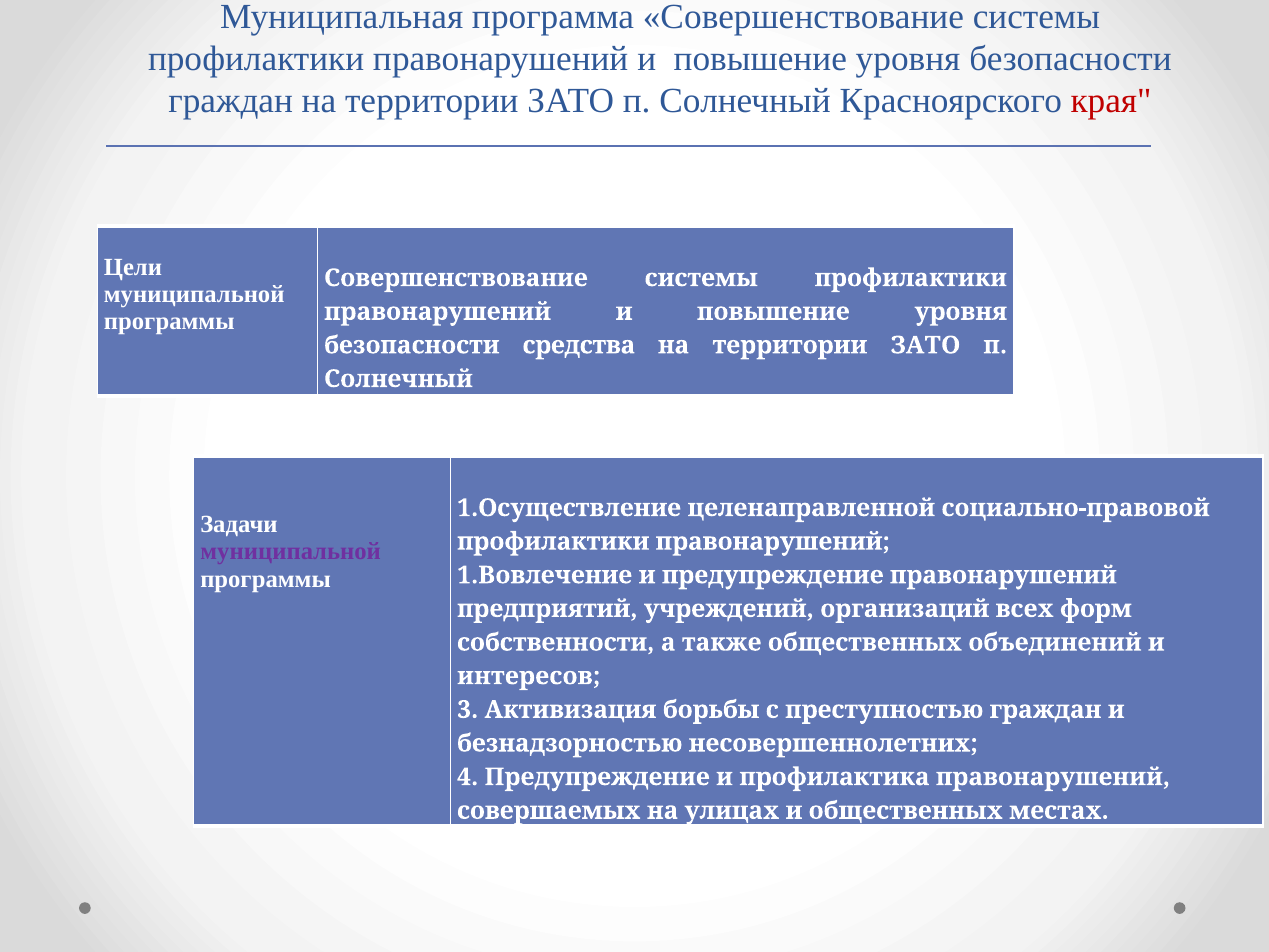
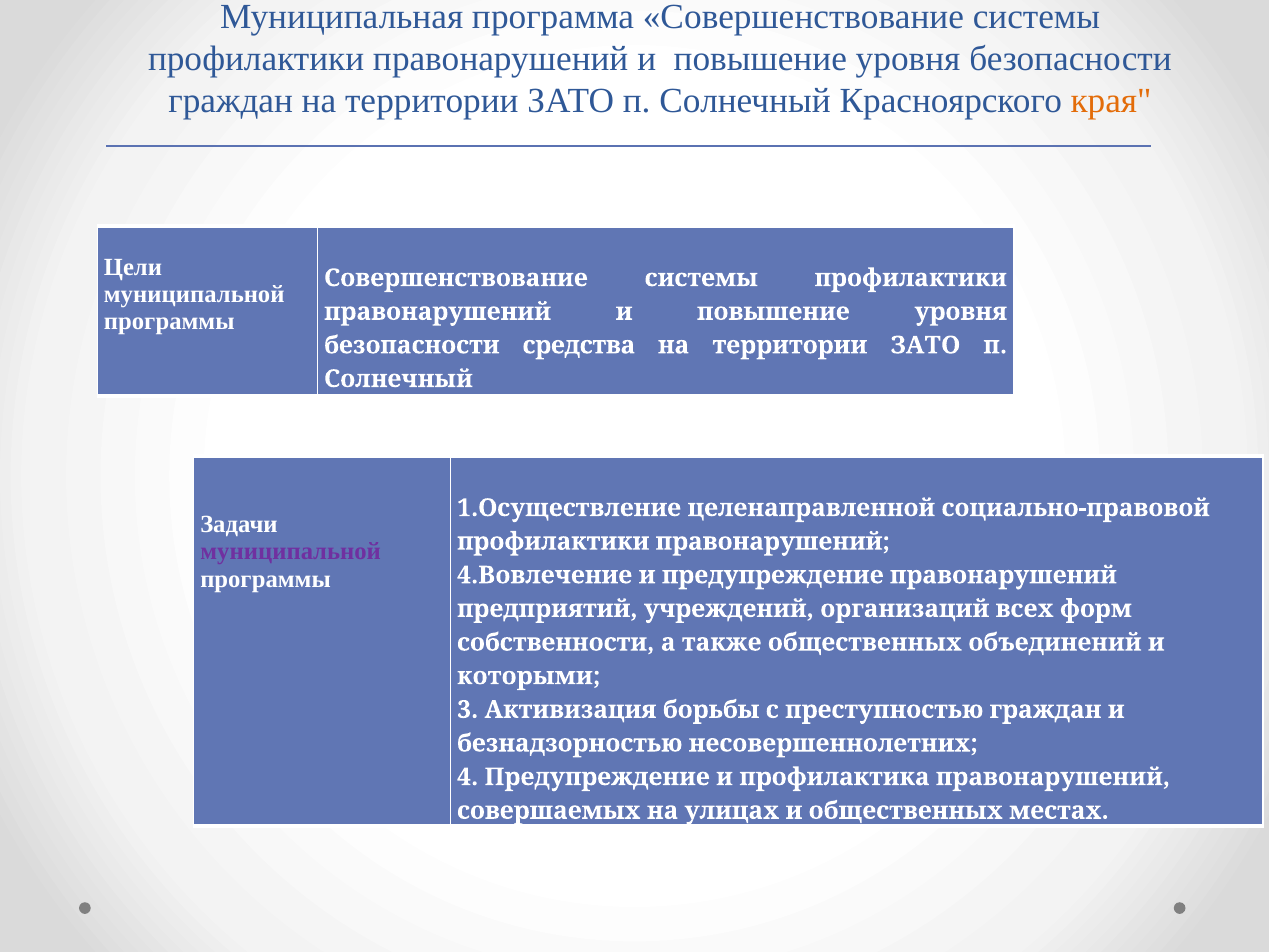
края colour: red -> orange
1.Вовлечение: 1.Вовлечение -> 4.Вовлечение
интересов: интересов -> которыми
